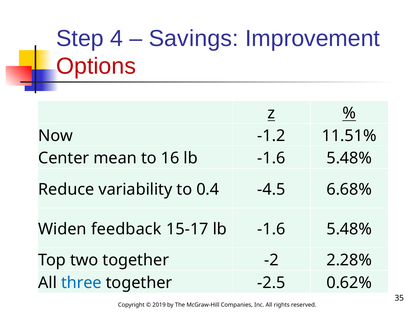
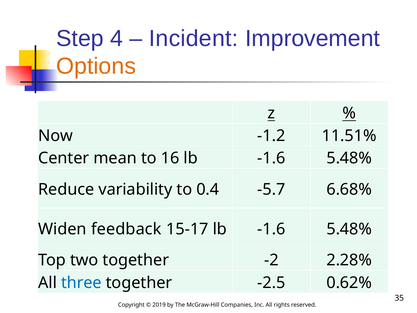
Savings: Savings -> Incident
Options colour: red -> orange
-4.5: -4.5 -> -5.7
